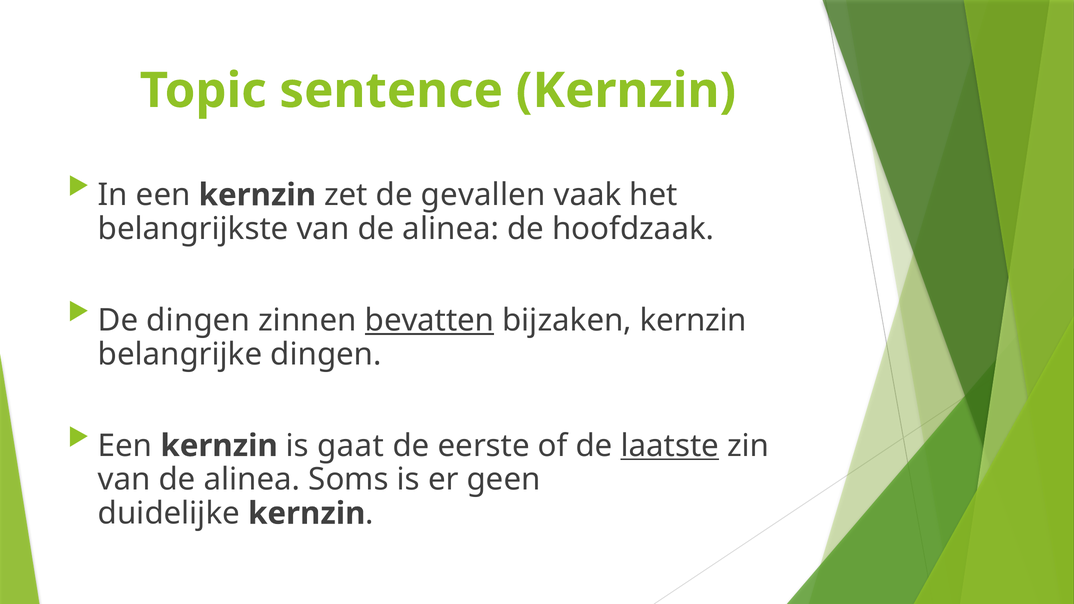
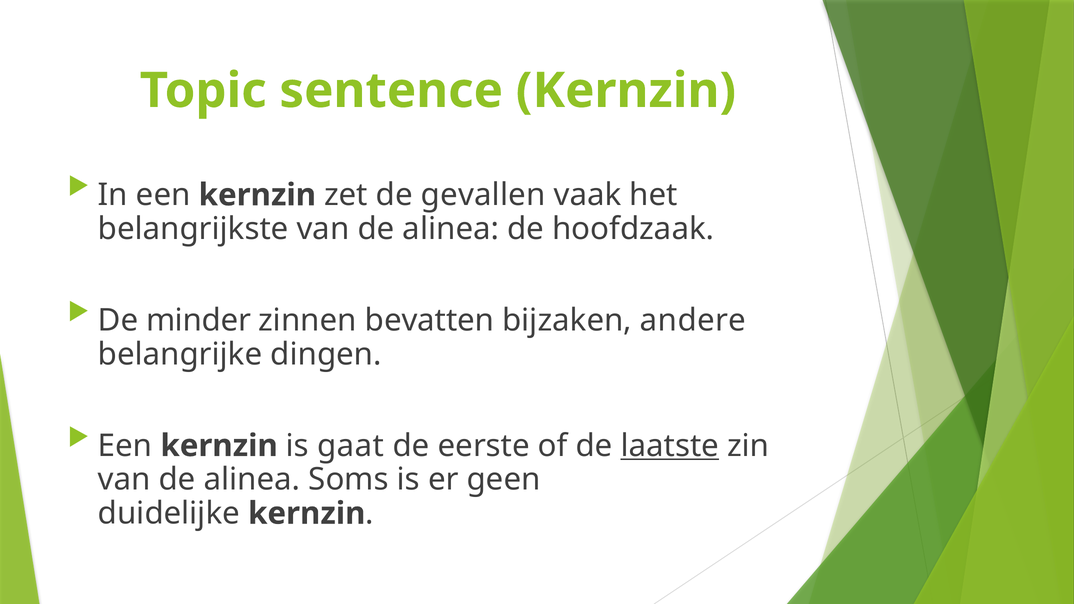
De dingen: dingen -> minder
bevatten underline: present -> none
bijzaken kernzin: kernzin -> andere
